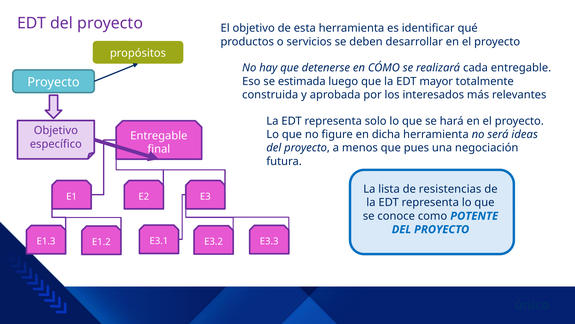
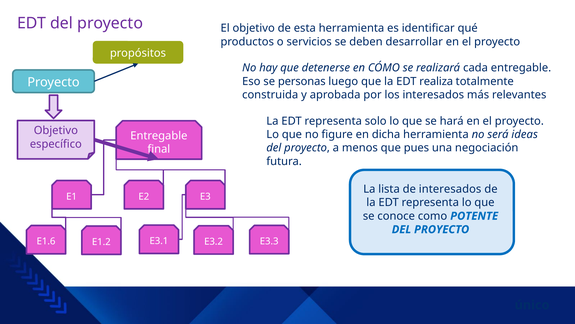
estimada: estimada -> personas
mayor: mayor -> realiza
de resistencias: resistencias -> interesados
E1.3: E1.3 -> E1.6
